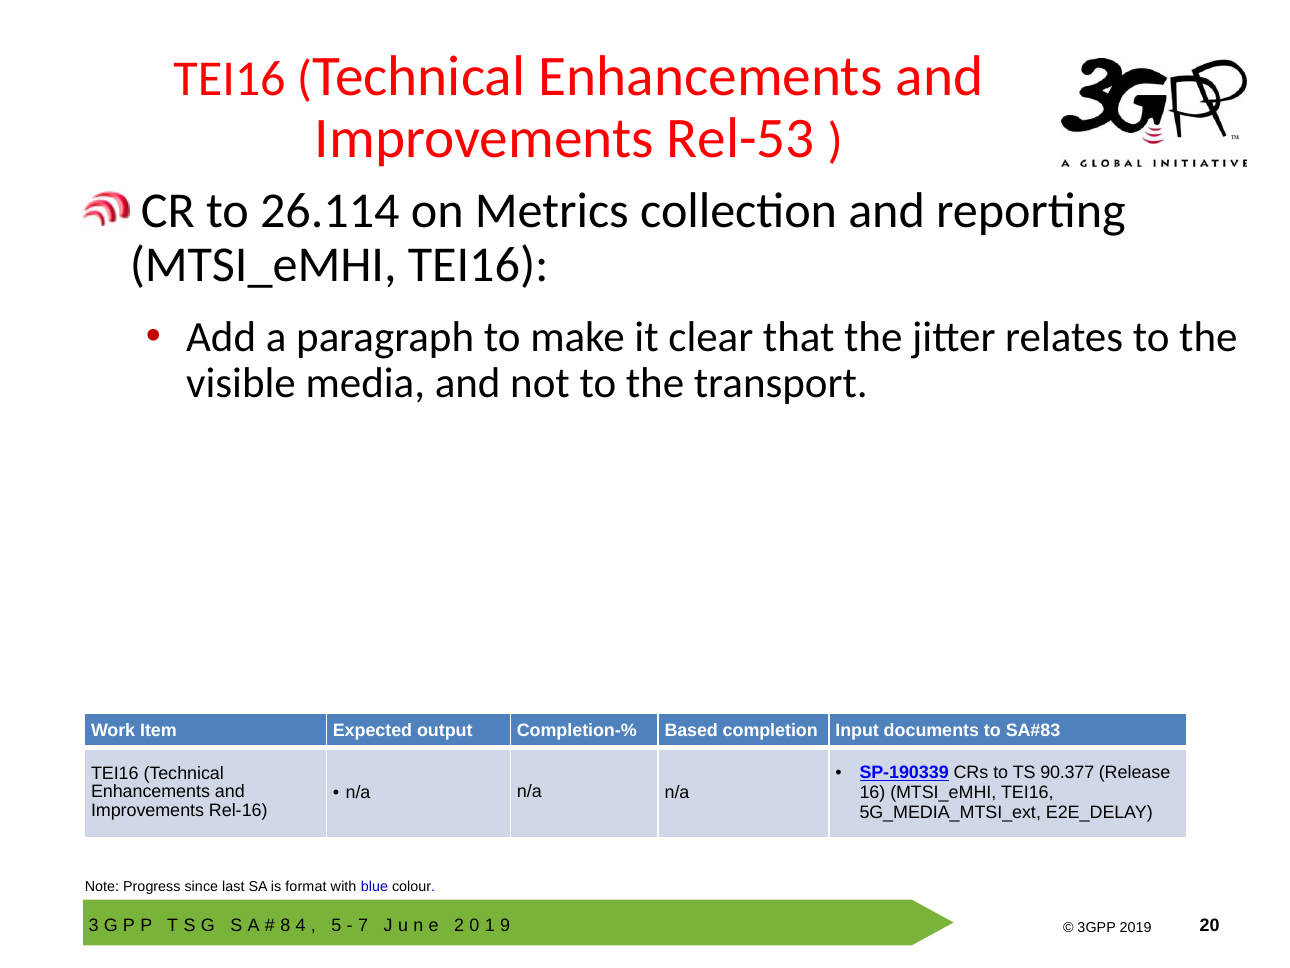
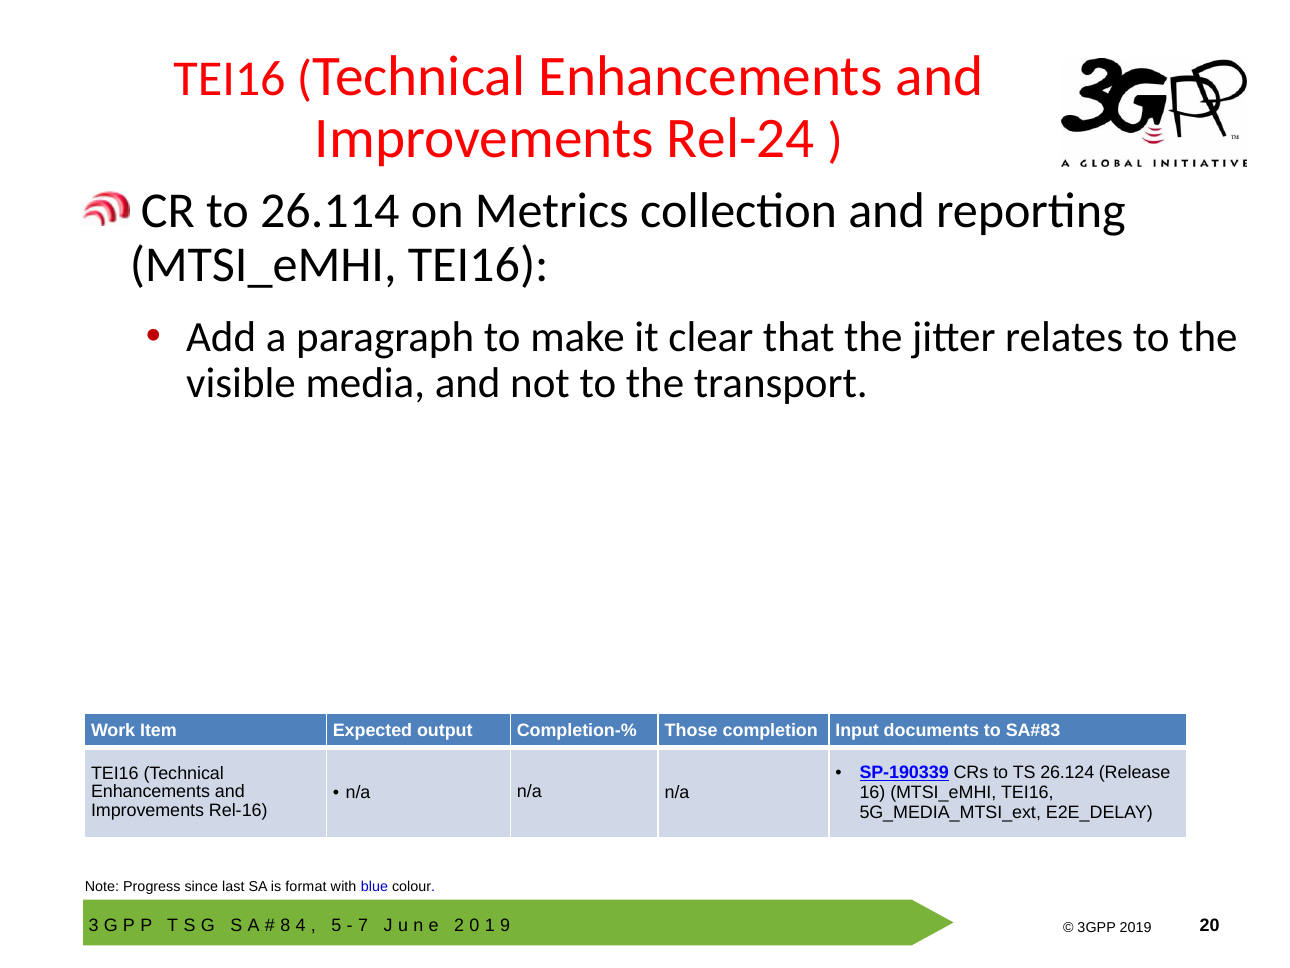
Rel-53: Rel-53 -> Rel-24
Based: Based -> Those
90.377: 90.377 -> 26.124
